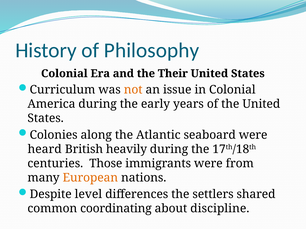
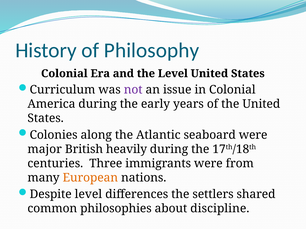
the Their: Their -> Level
not colour: orange -> purple
heard: heard -> major
Those: Those -> Three
coordinating: coordinating -> philosophies
